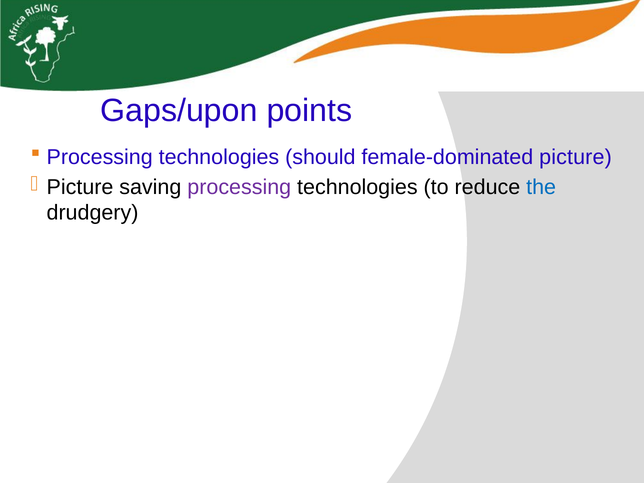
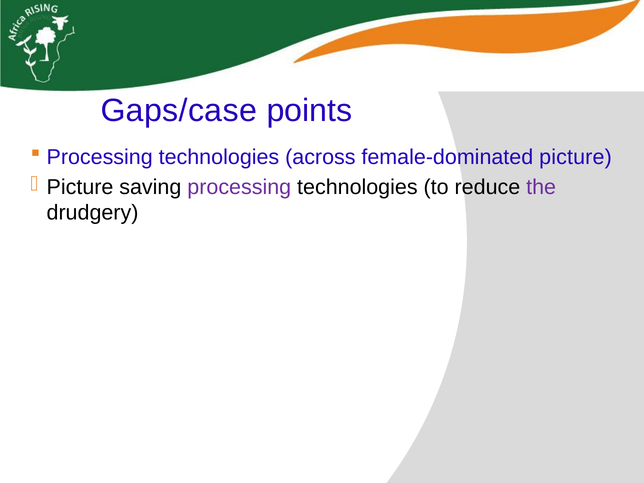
Gaps/upon: Gaps/upon -> Gaps/case
should: should -> across
the colour: blue -> purple
